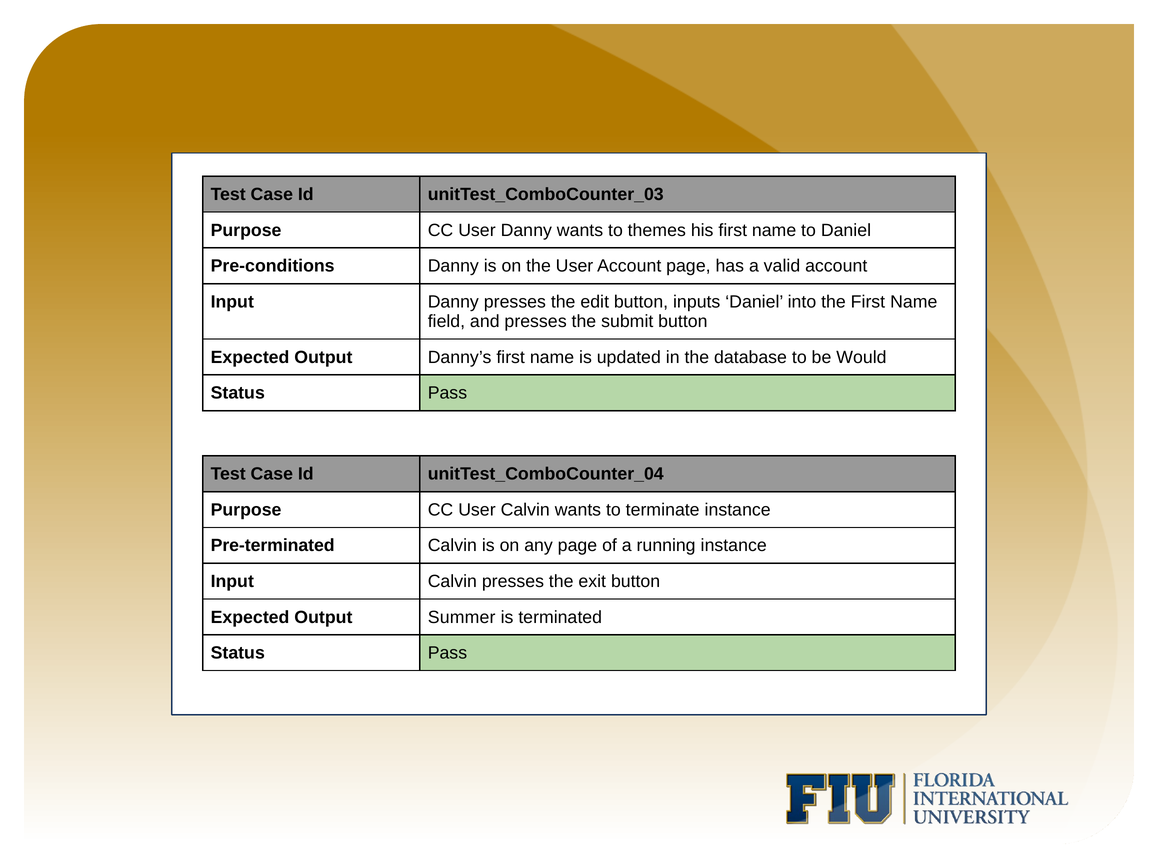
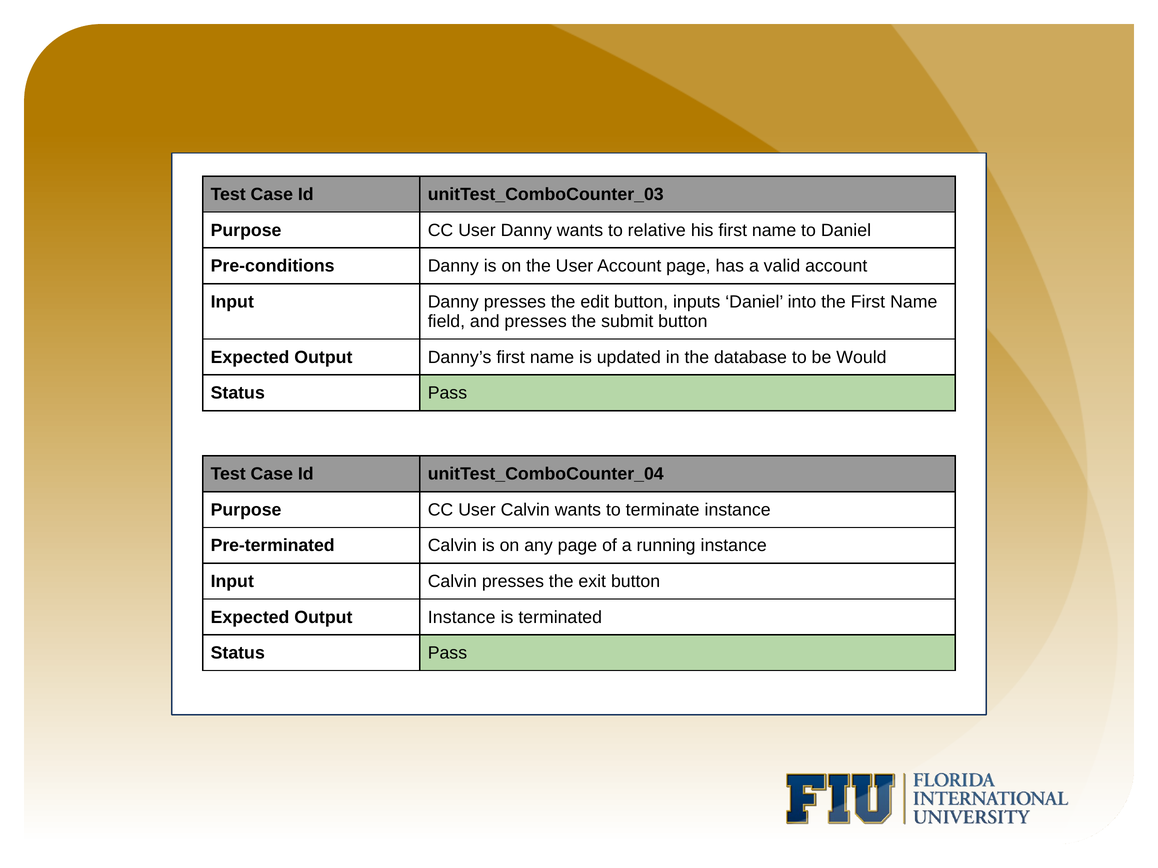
themes: themes -> relative
Output Summer: Summer -> Instance
